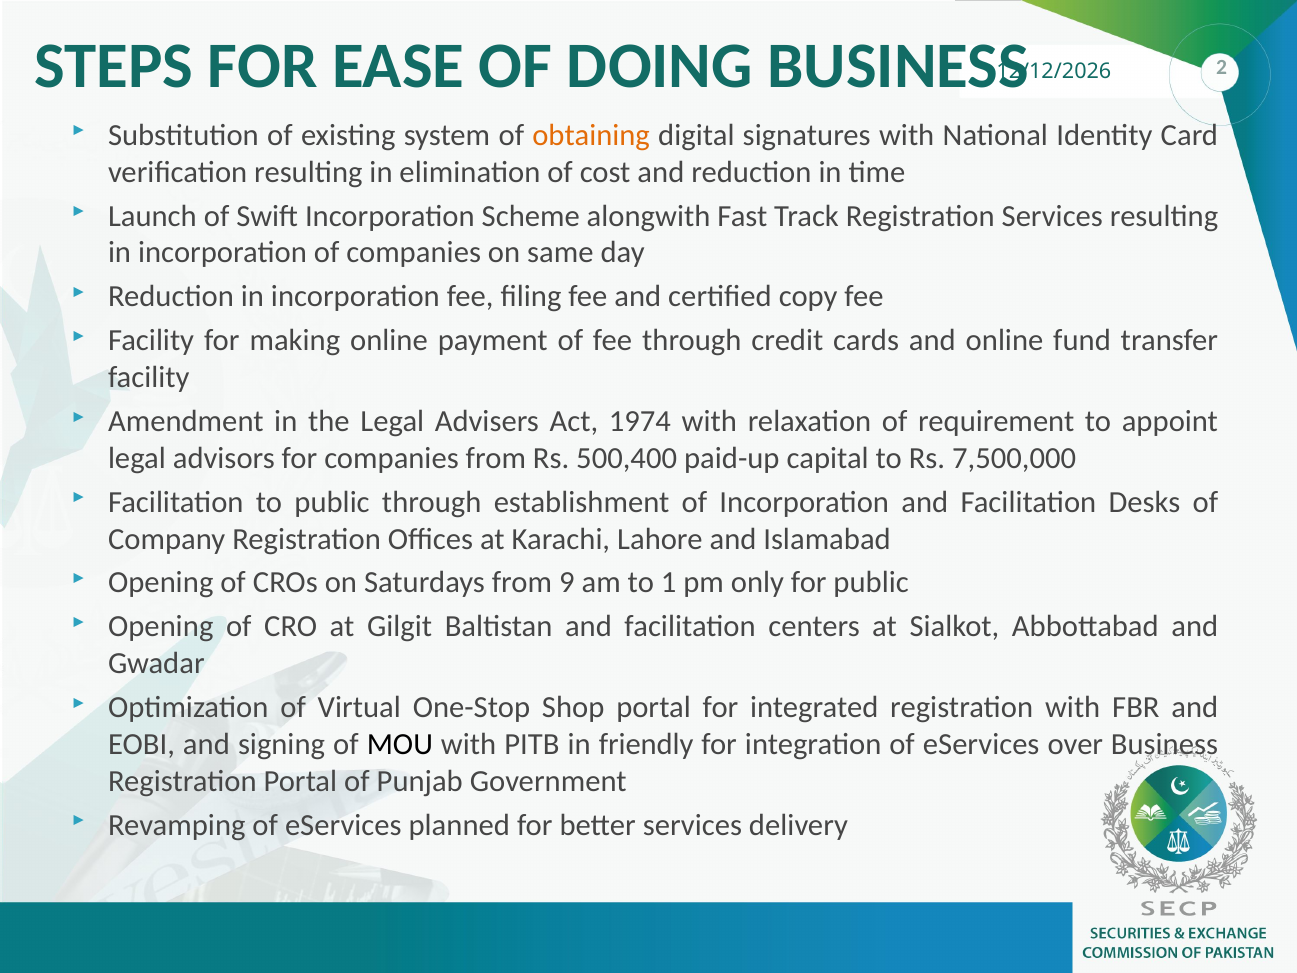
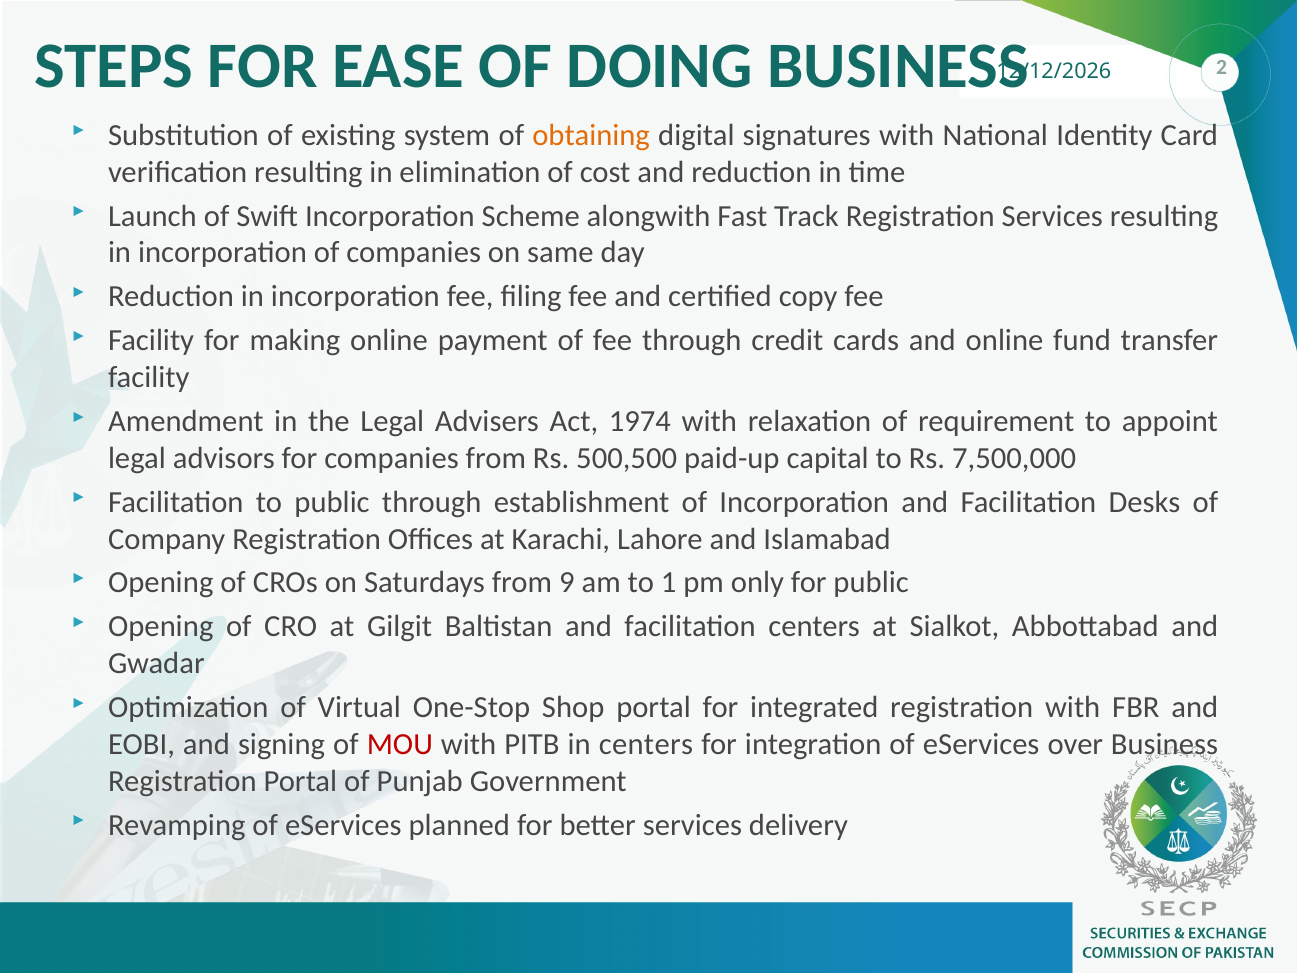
500,400: 500,400 -> 500,500
MOU colour: black -> red
in friendly: friendly -> centers
